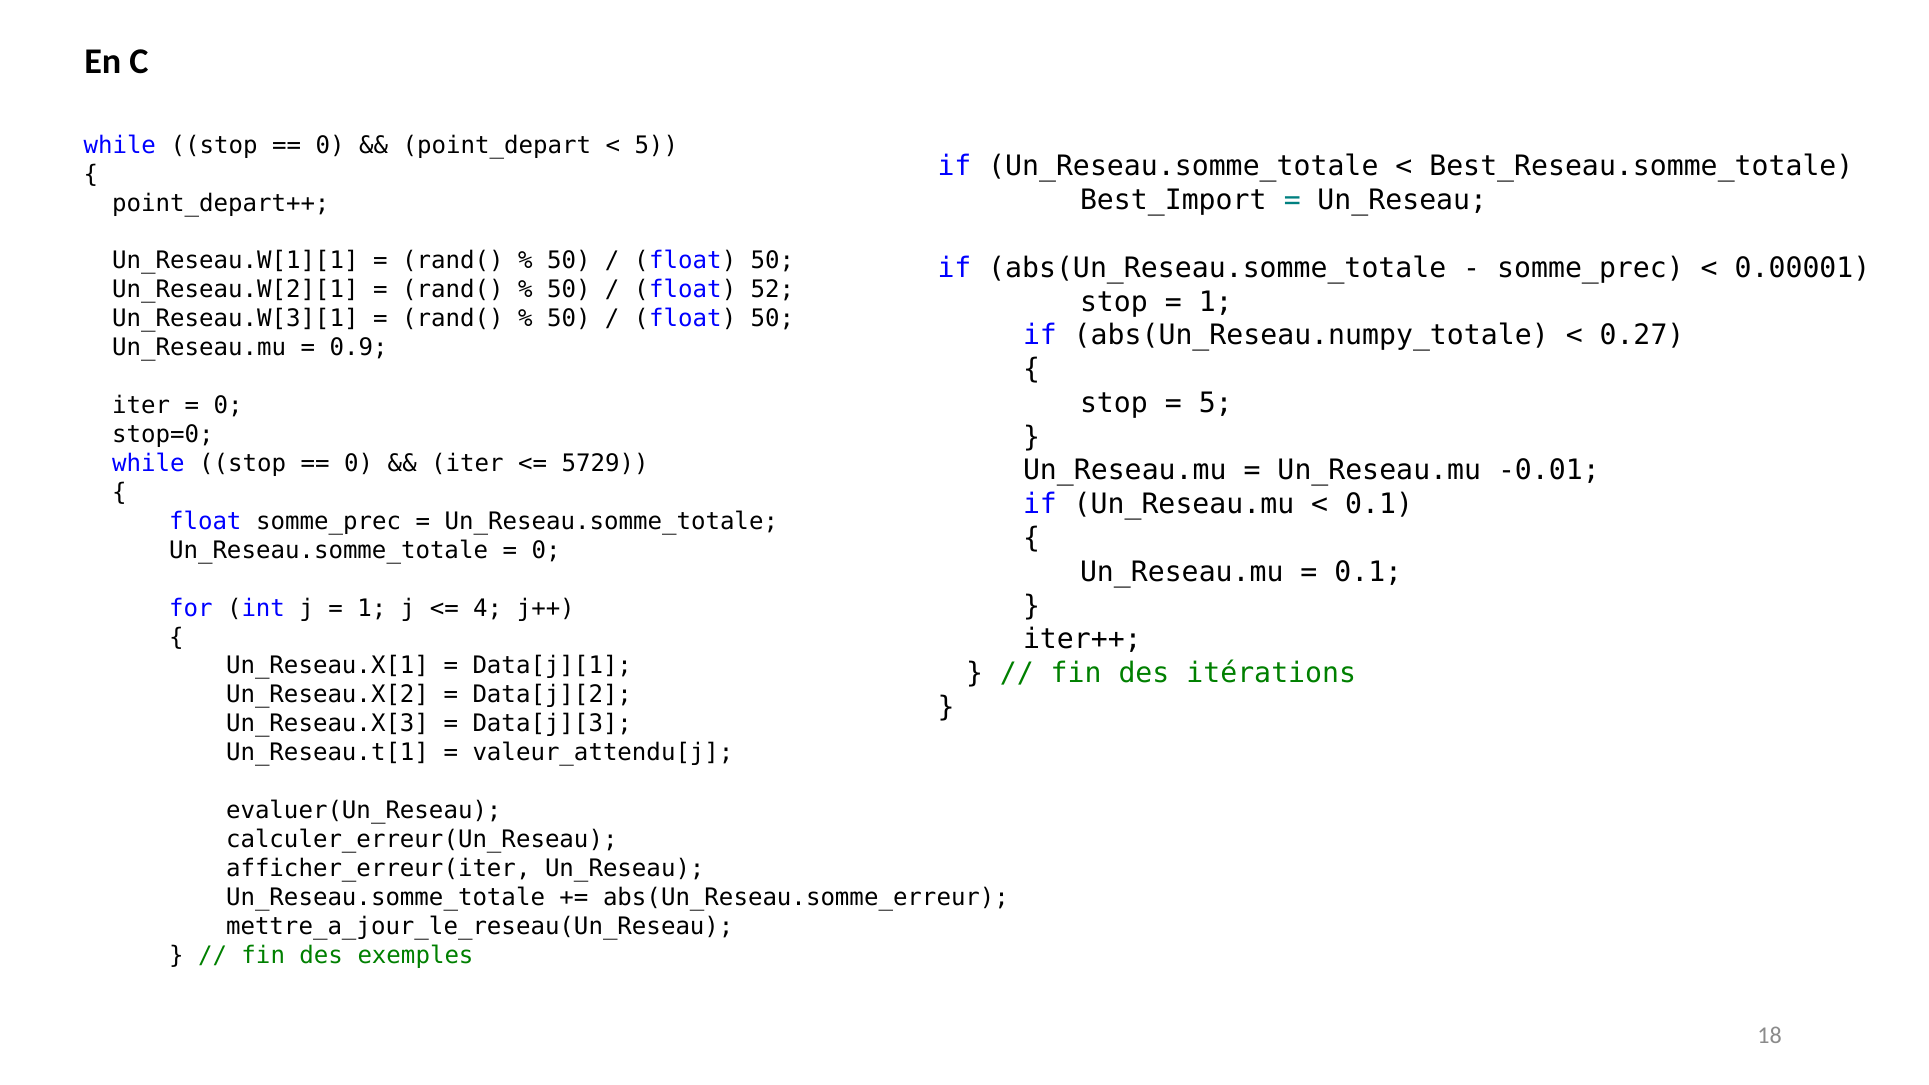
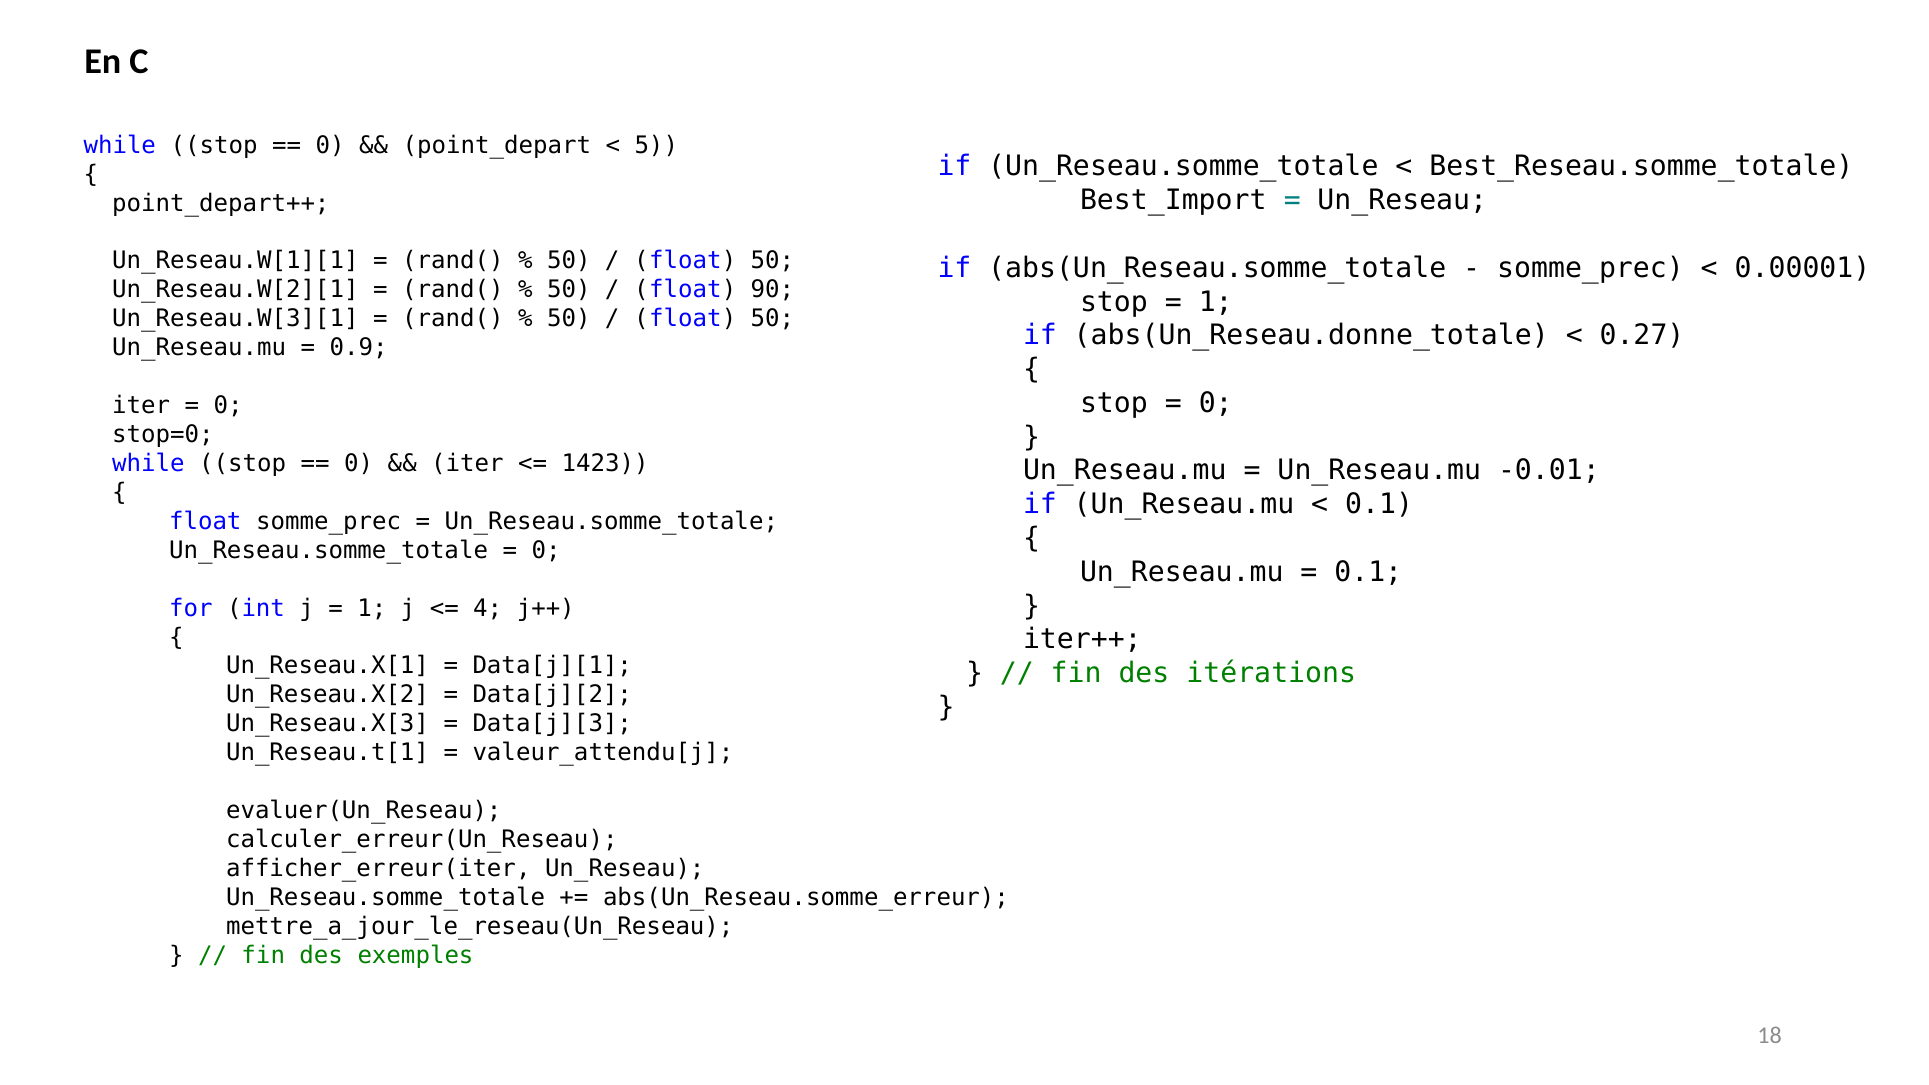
52: 52 -> 90
abs(Un_Reseau.numpy_totale: abs(Un_Reseau.numpy_totale -> abs(Un_Reseau.donne_totale
5 at (1216, 403): 5 -> 0
5729: 5729 -> 1423
